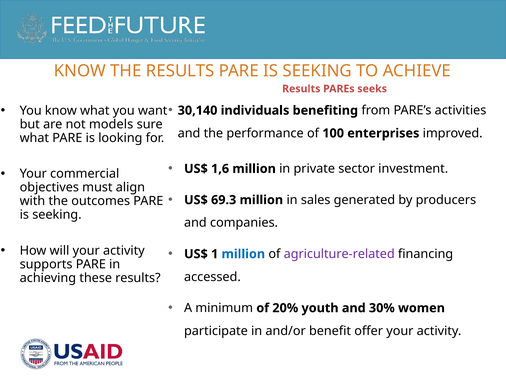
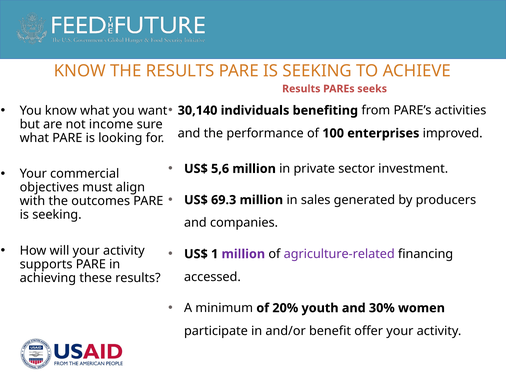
models: models -> income
1,6: 1,6 -> 5,6
million at (243, 254) colour: blue -> purple
